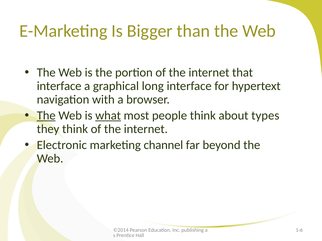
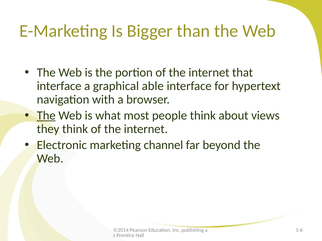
long: long -> able
what underline: present -> none
types: types -> views
